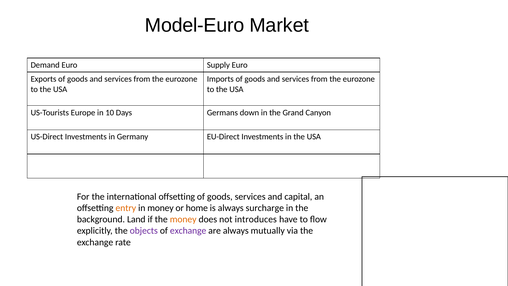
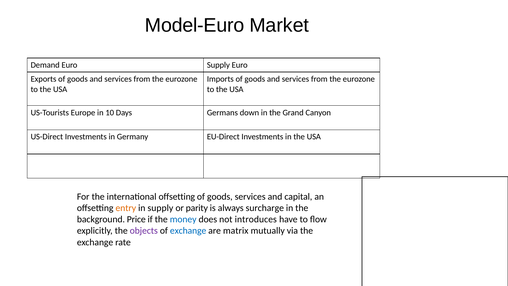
in money: money -> supply
home: home -> parity
Land: Land -> Price
money at (183, 219) colour: orange -> blue
exchange at (188, 231) colour: purple -> blue
are always: always -> matrix
